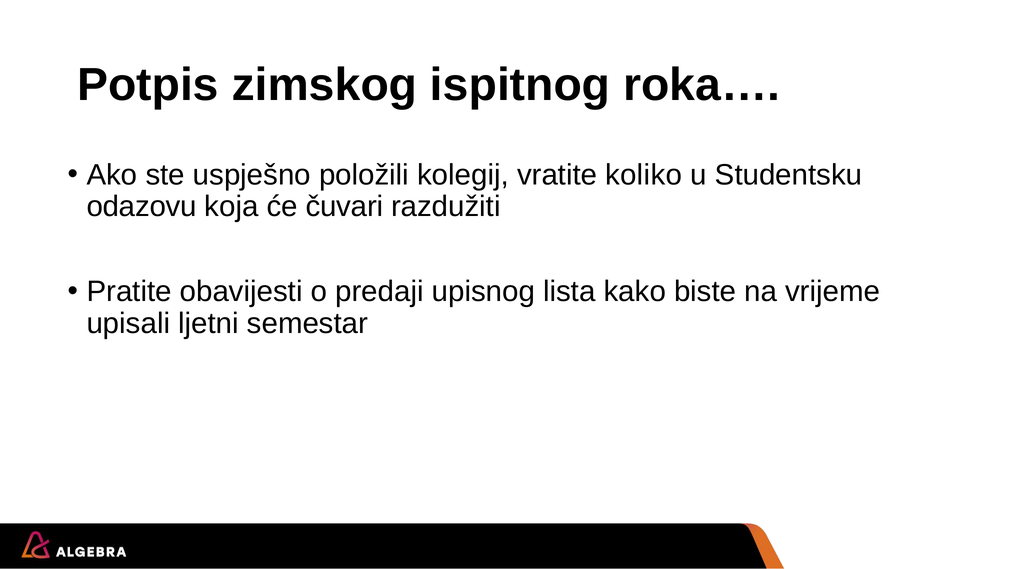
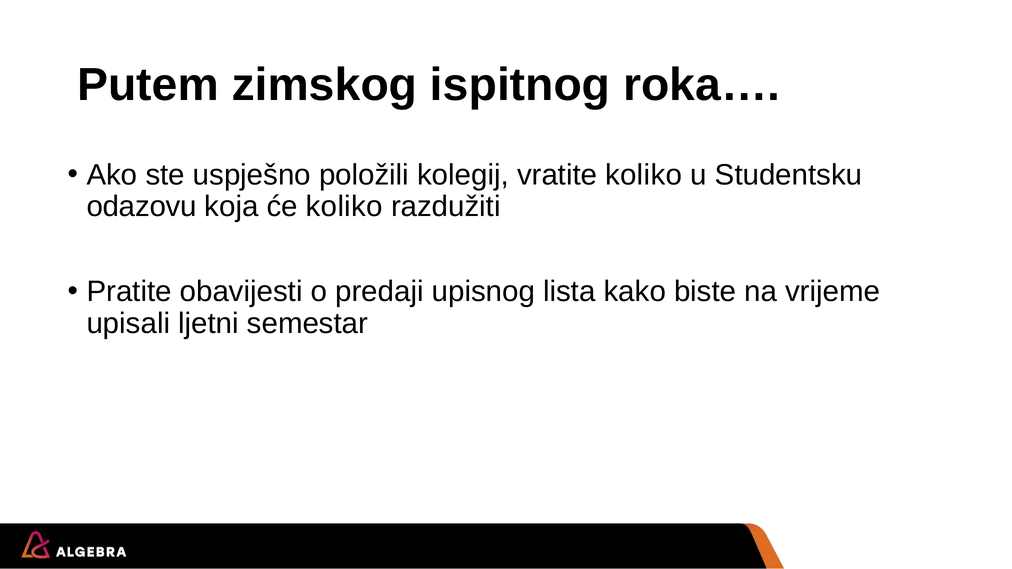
Potpis: Potpis -> Putem
će čuvari: čuvari -> koliko
